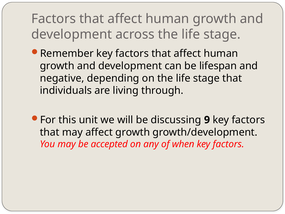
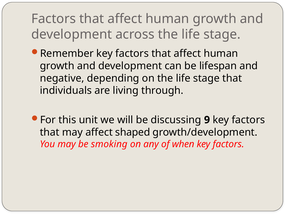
affect growth: growth -> shaped
accepted: accepted -> smoking
